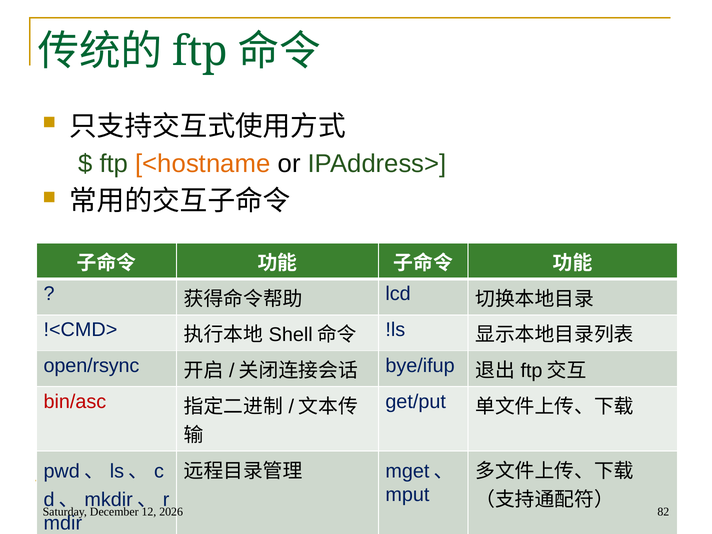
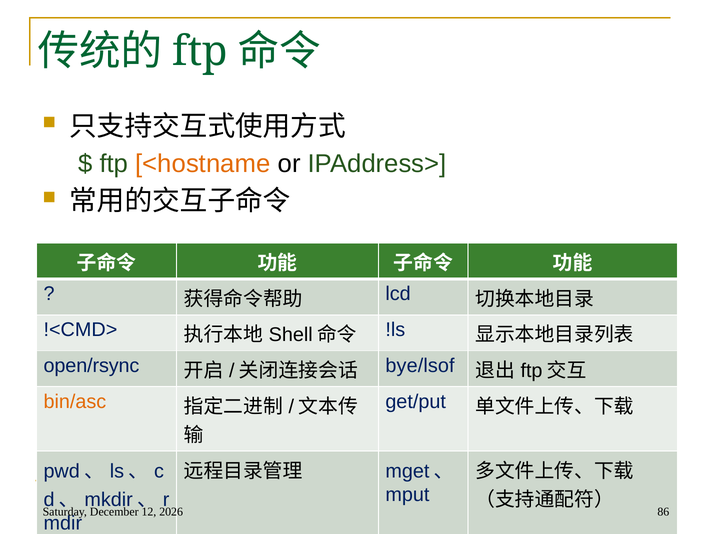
bye/ifup: bye/ifup -> bye/lsof
bin/asc colour: red -> orange
82: 82 -> 86
